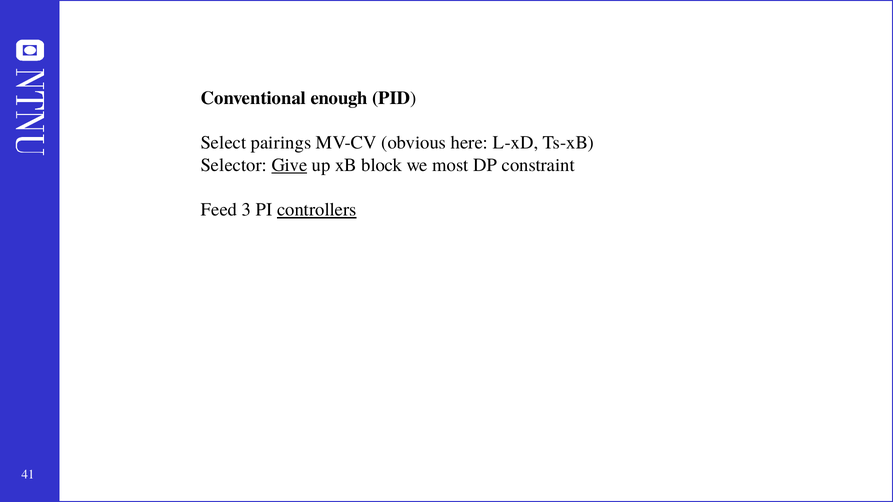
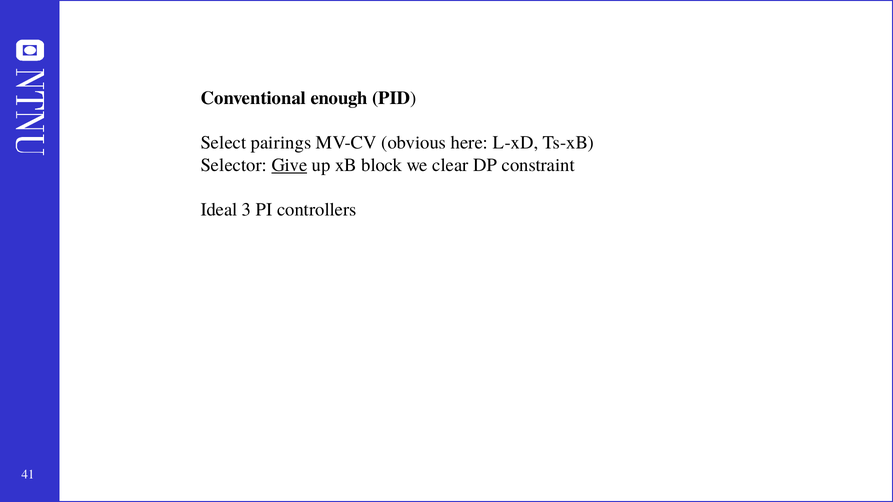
most: most -> clear
Feed: Feed -> Ideal
controllers underline: present -> none
